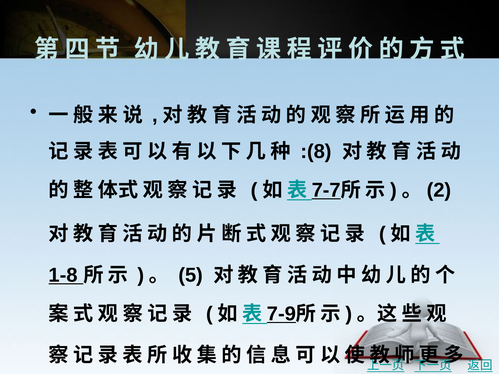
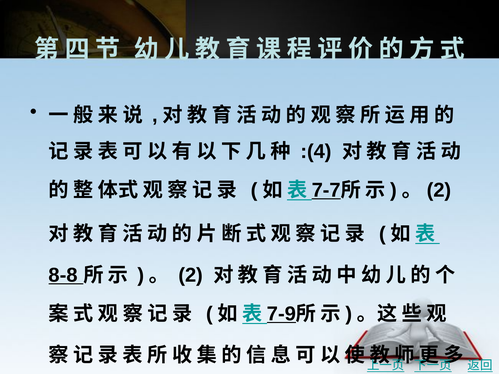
:(8: :(8 -> :(4
1-8: 1-8 -> 8-8
5 at (191, 275): 5 -> 2
